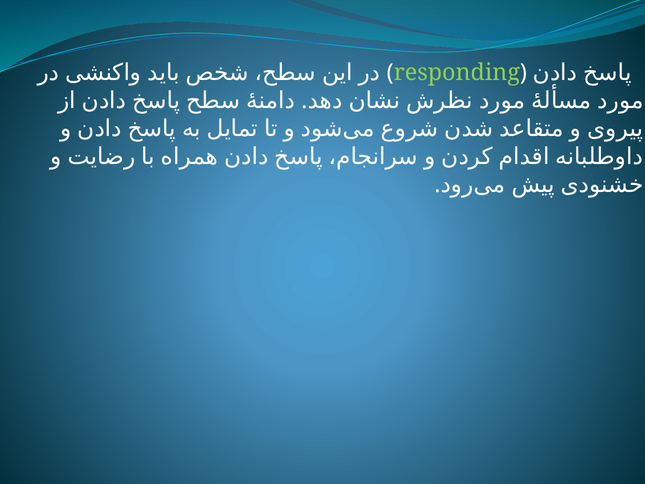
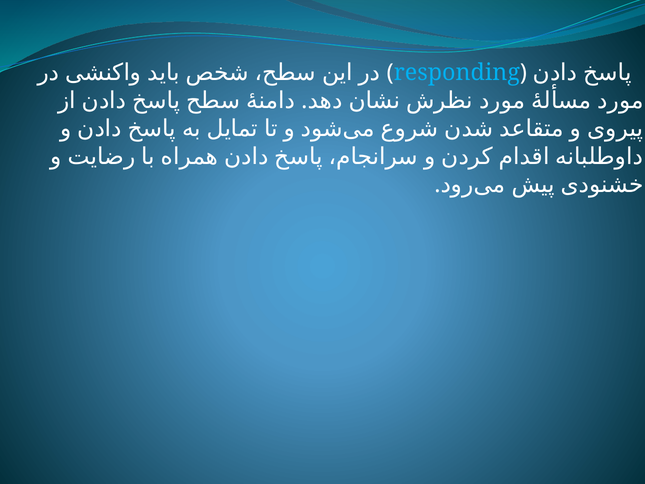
responding colour: light green -> light blue
